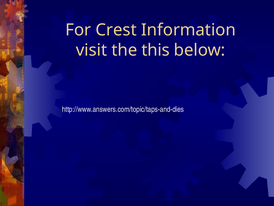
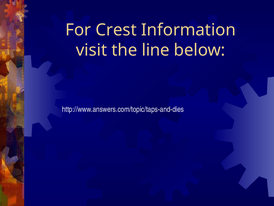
this: this -> line
